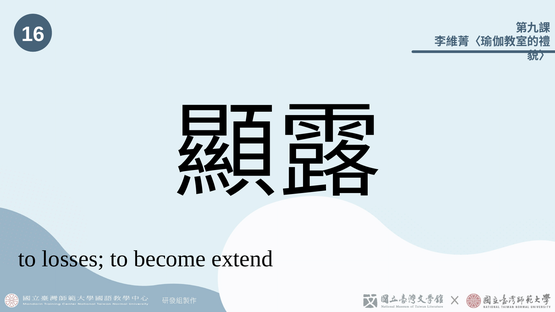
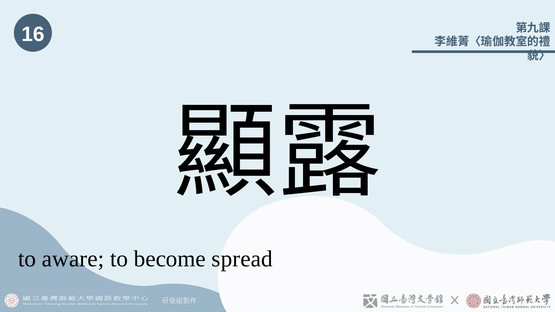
losses: losses -> aware
extend: extend -> spread
